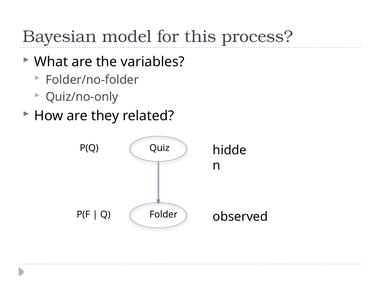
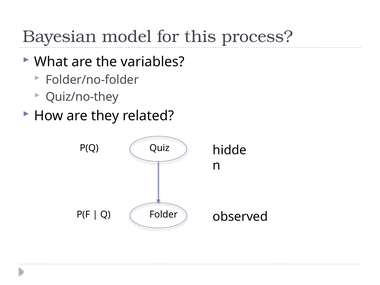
Quiz/no-only: Quiz/no-only -> Quiz/no-they
